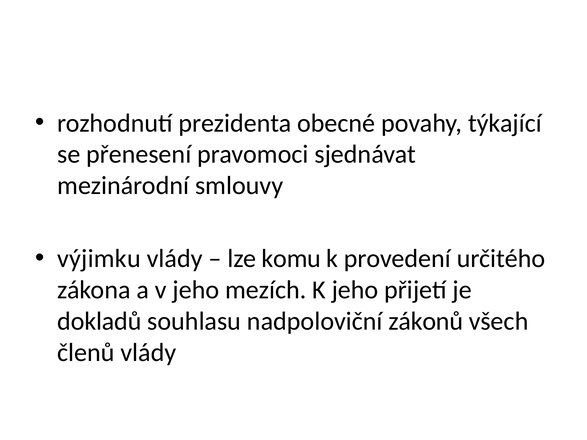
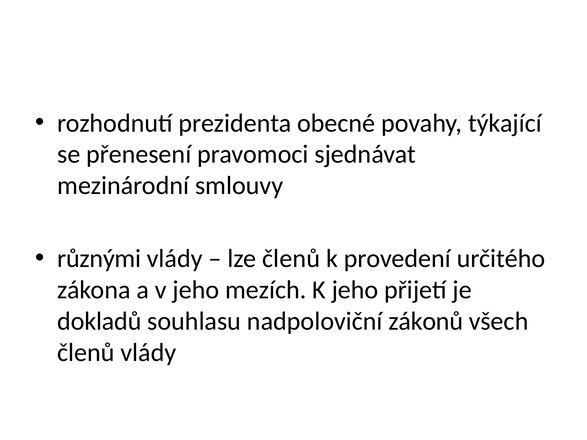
výjimku: výjimku -> různými
lze komu: komu -> členů
